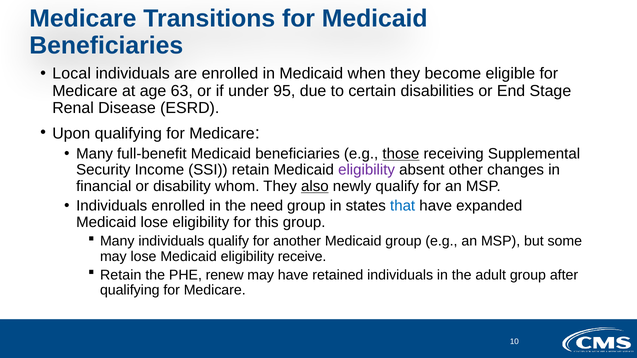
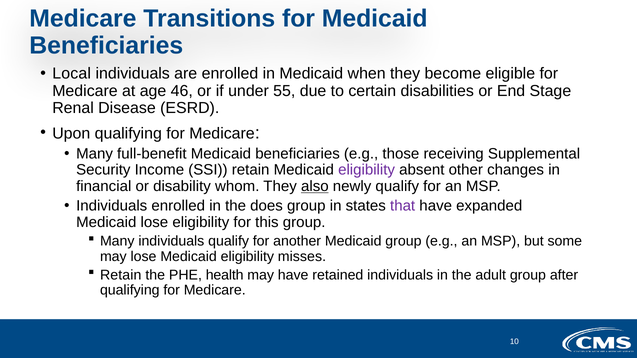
63: 63 -> 46
95: 95 -> 55
those underline: present -> none
need: need -> does
that colour: blue -> purple
receive: receive -> misses
renew: renew -> health
